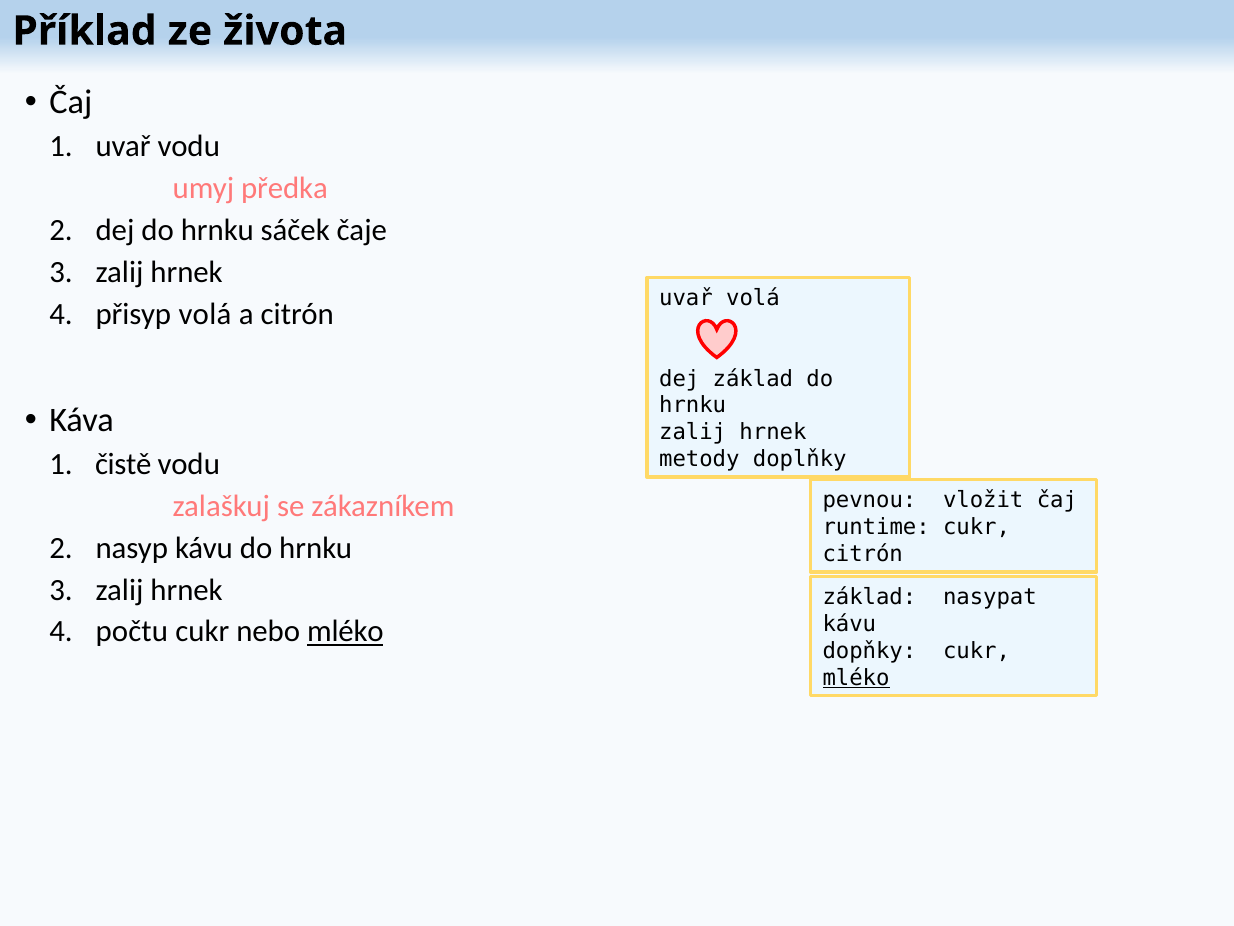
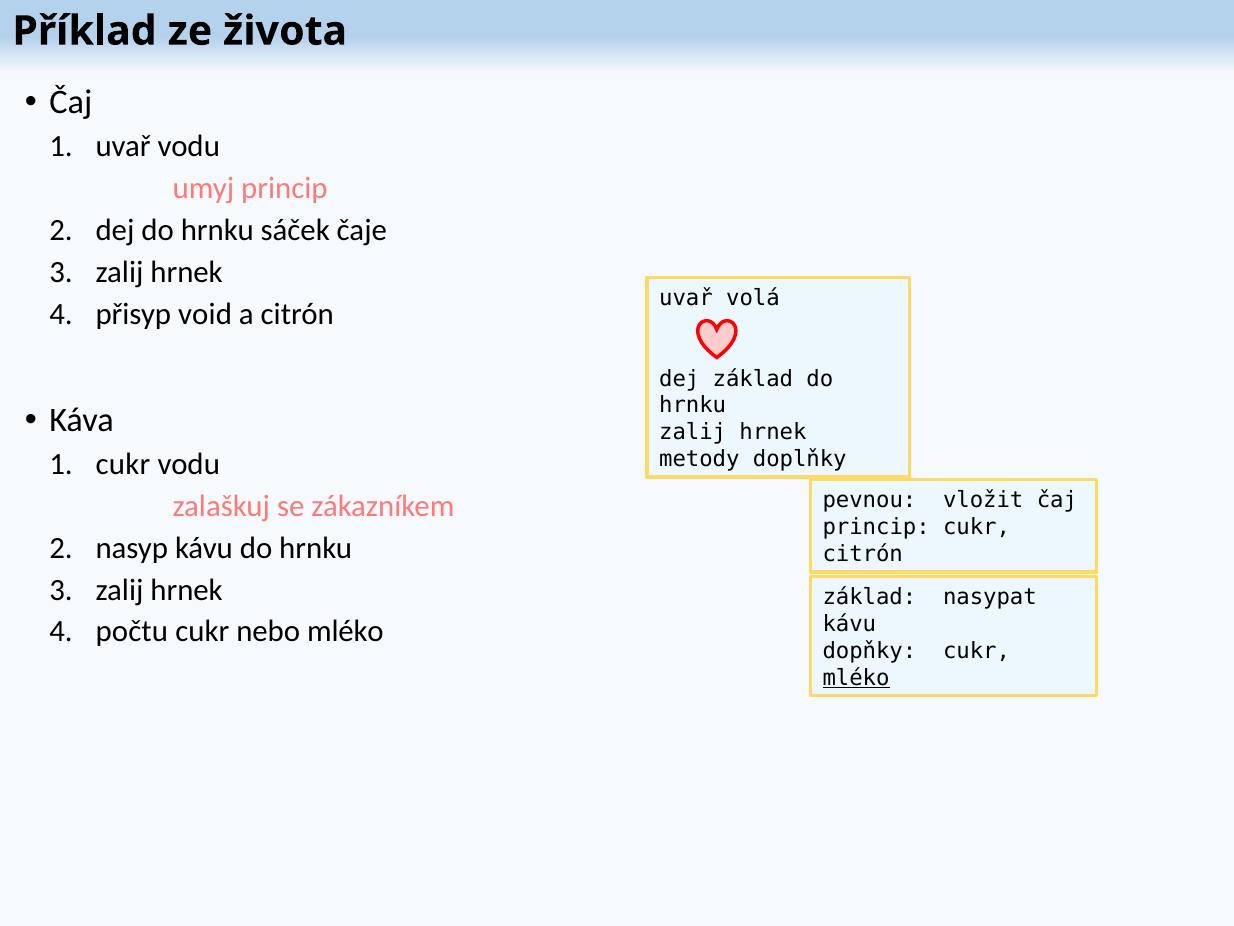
umyj předka: předka -> princip
přisyp volá: volá -> void
čistě at (123, 464): čistě -> cukr
runtime at (876, 527): runtime -> princip
mléko at (345, 631) underline: present -> none
